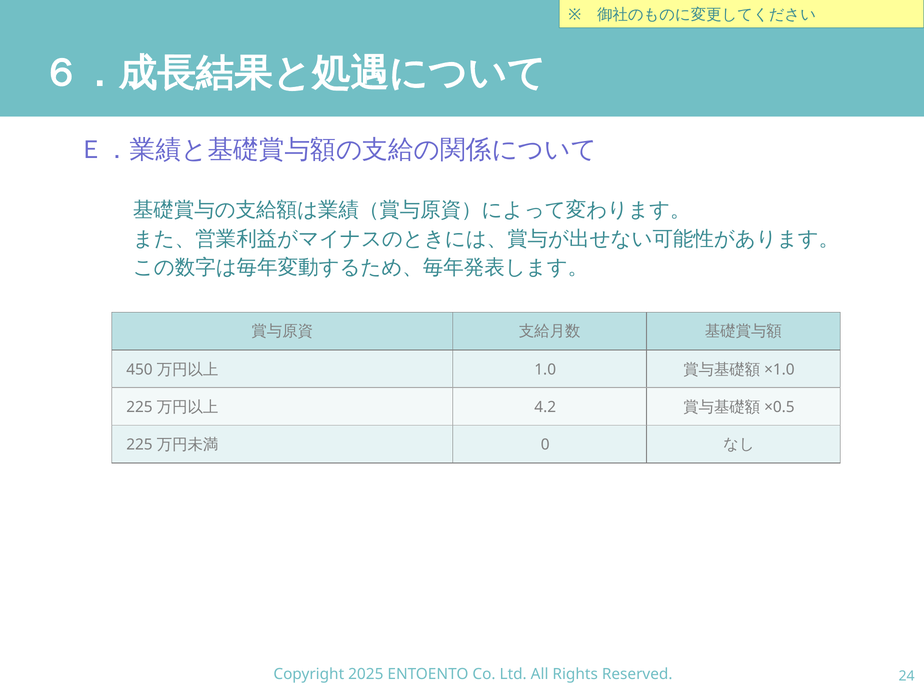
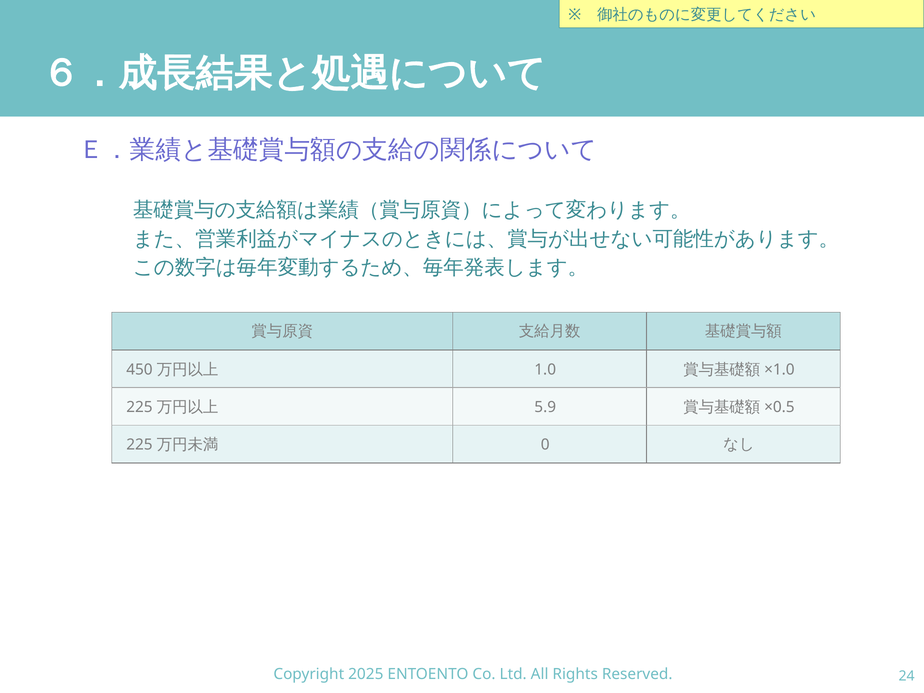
4.2: 4.2 -> 5.9
